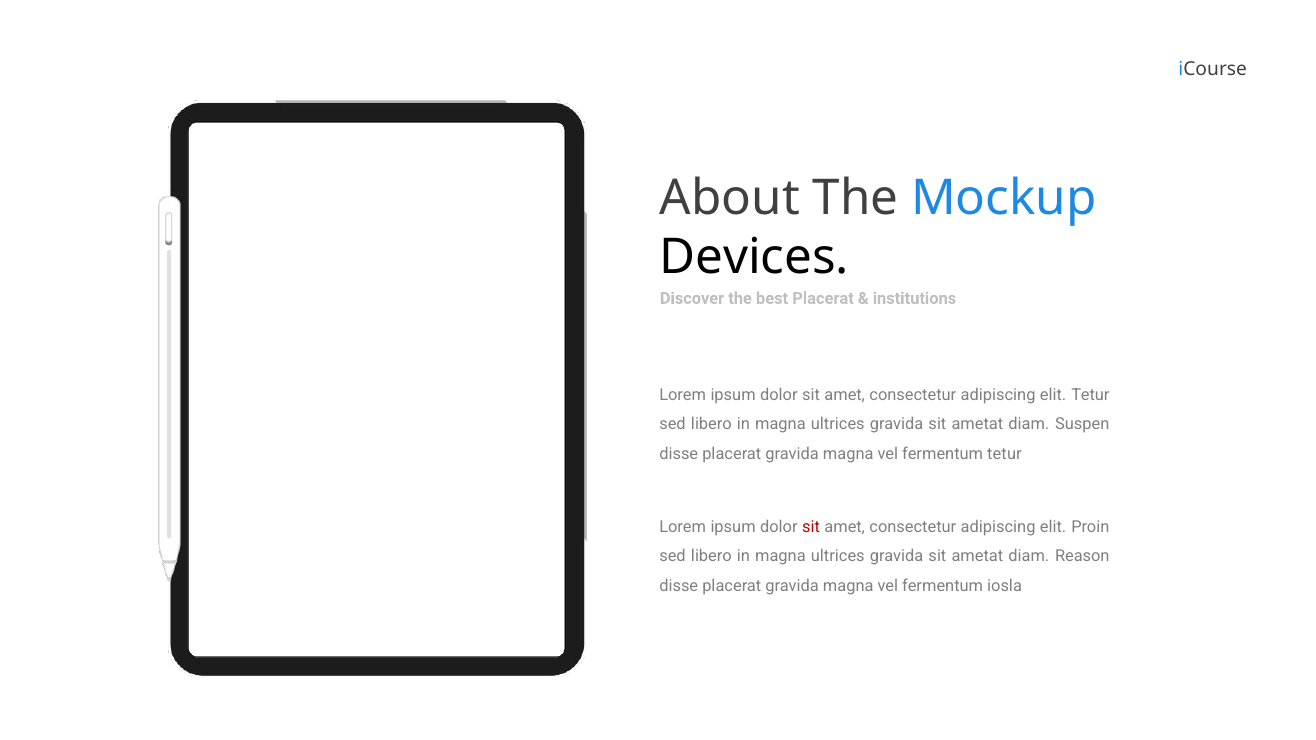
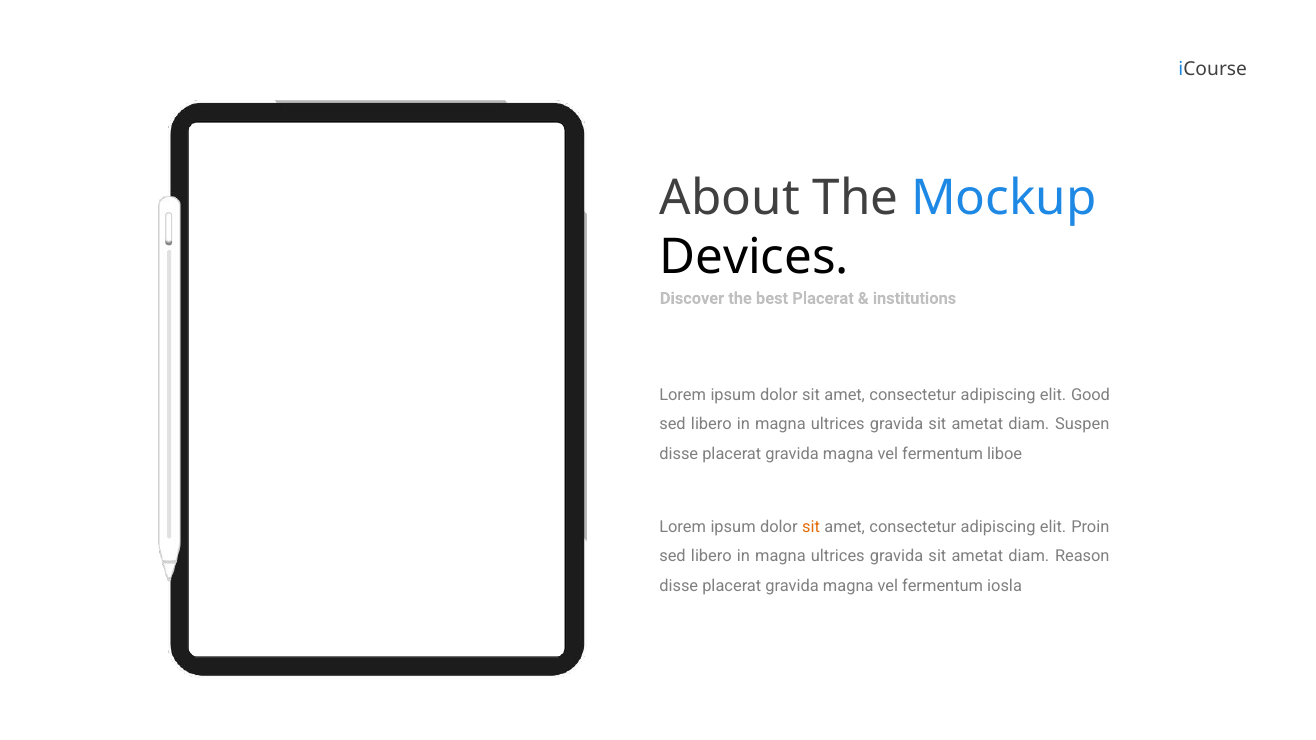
elit Tetur: Tetur -> Good
fermentum tetur: tetur -> liboe
sit at (811, 527) colour: red -> orange
